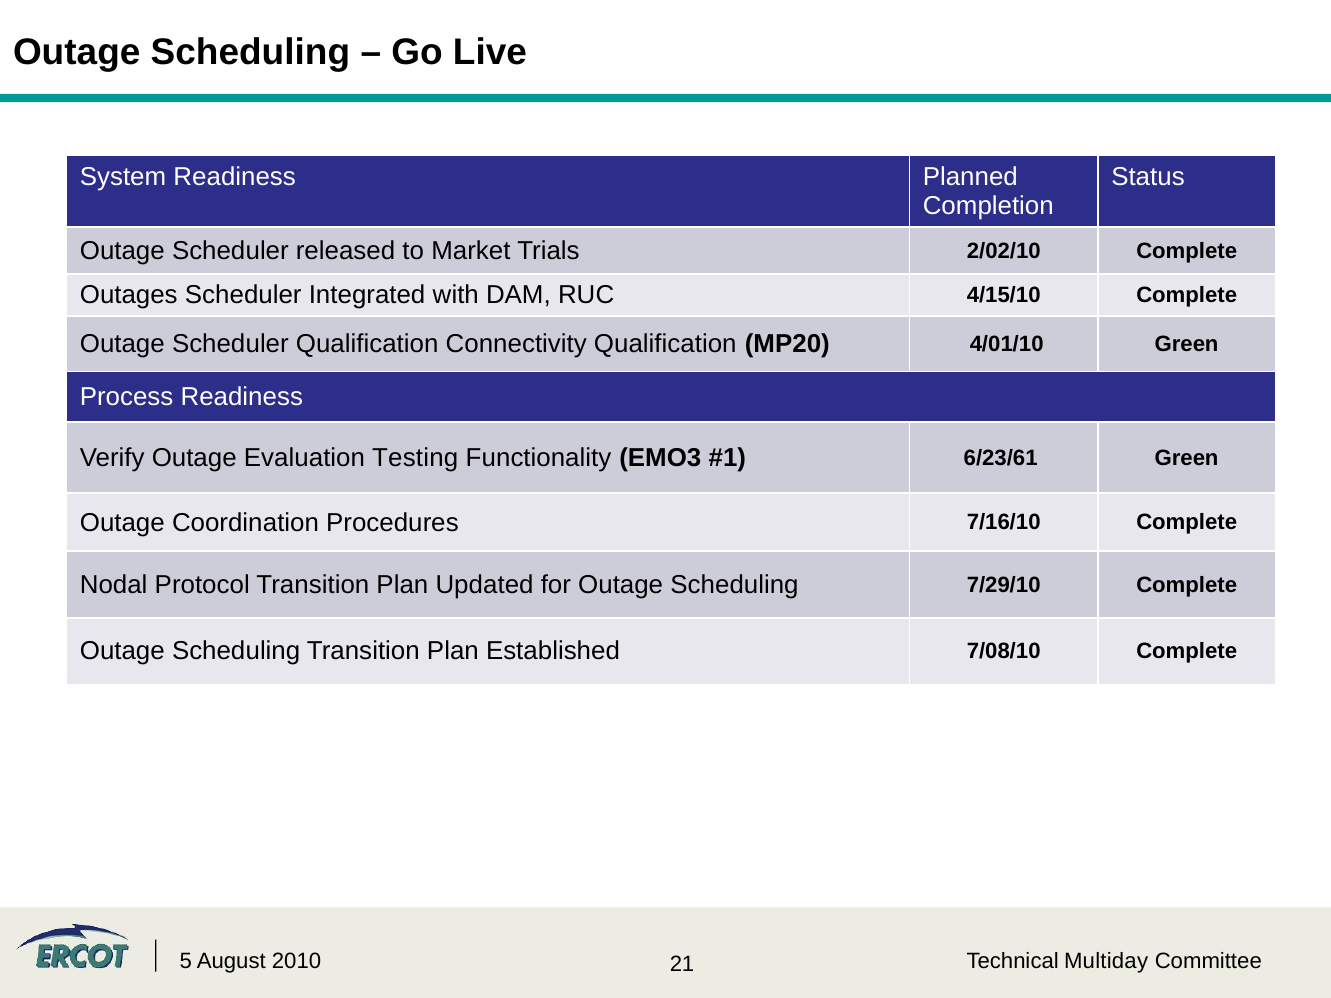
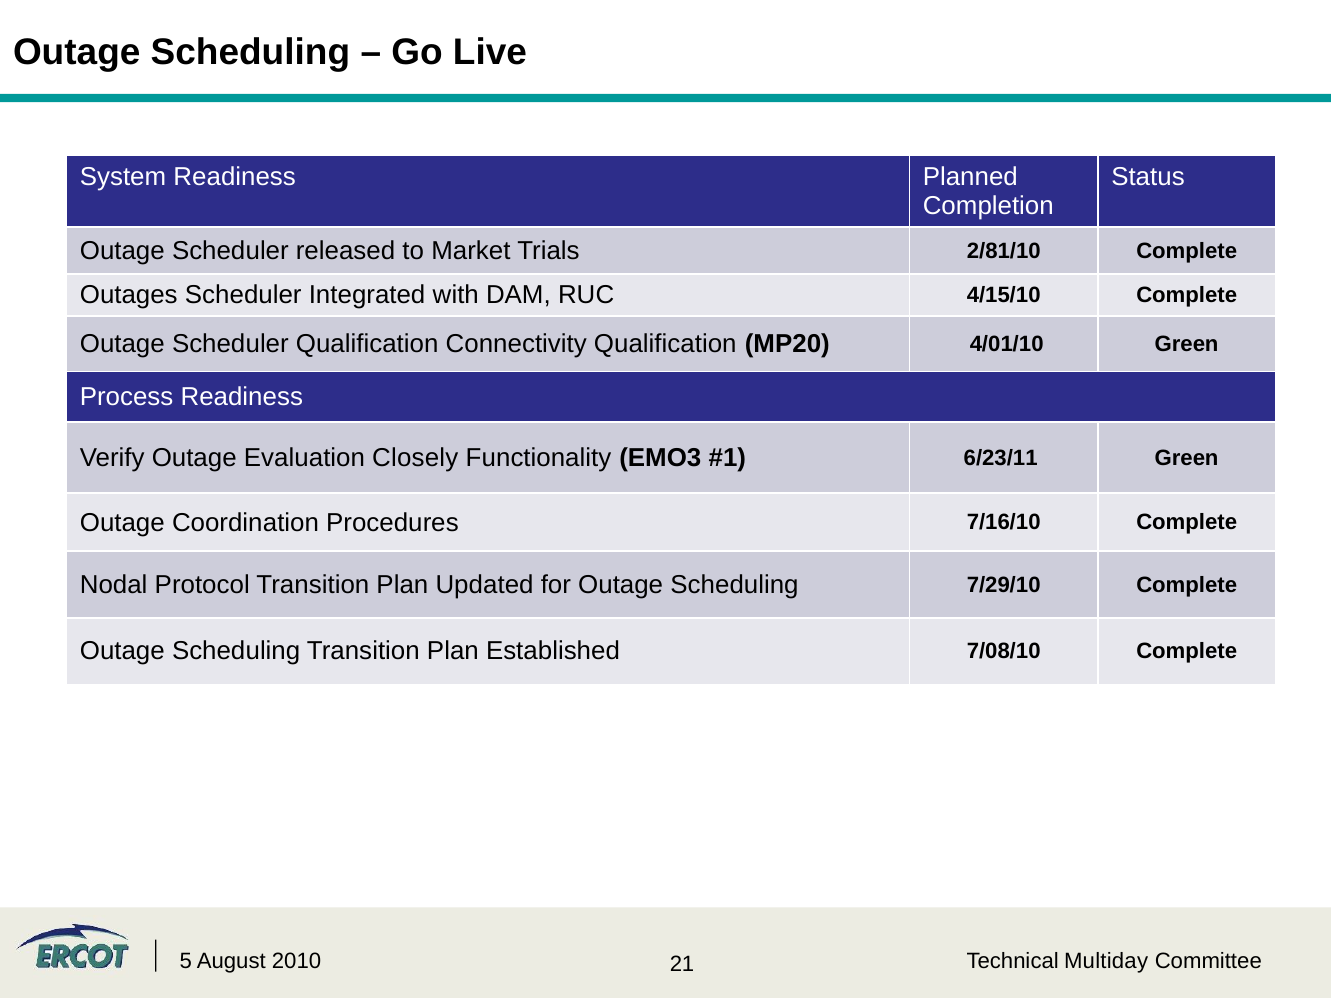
2/02/10: 2/02/10 -> 2/81/10
Testing: Testing -> Closely
6/23/61: 6/23/61 -> 6/23/11
